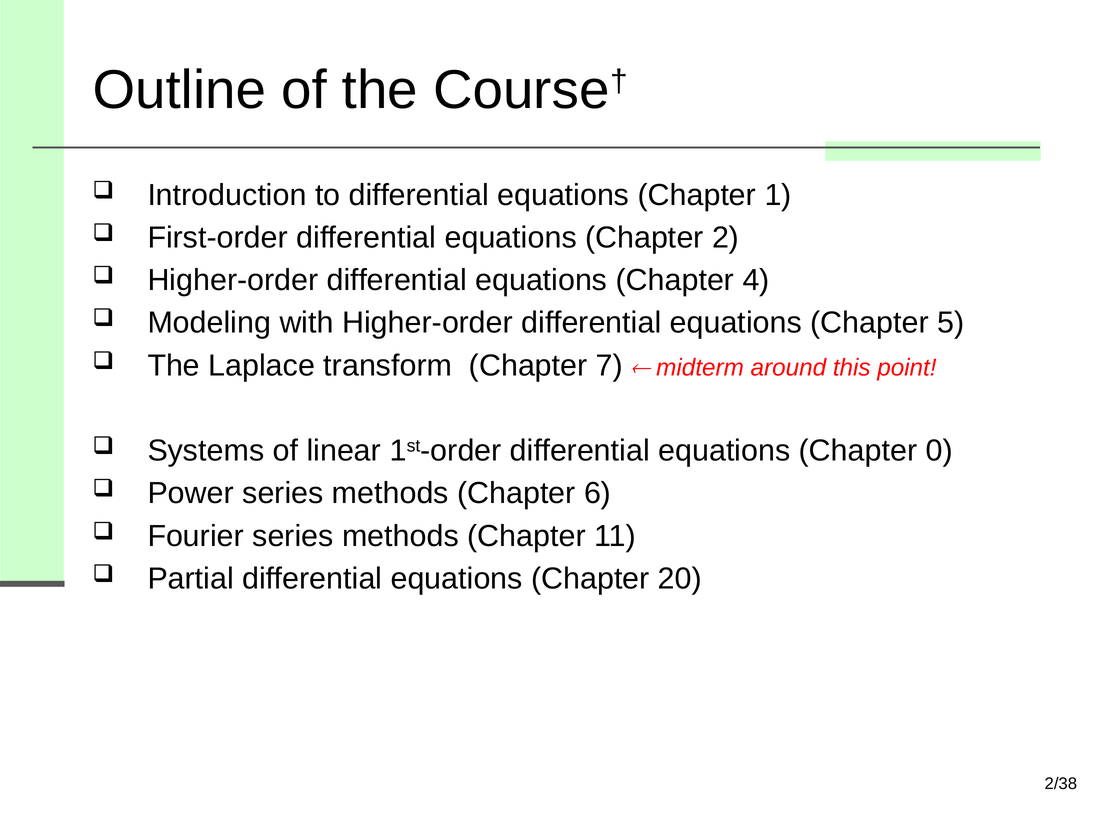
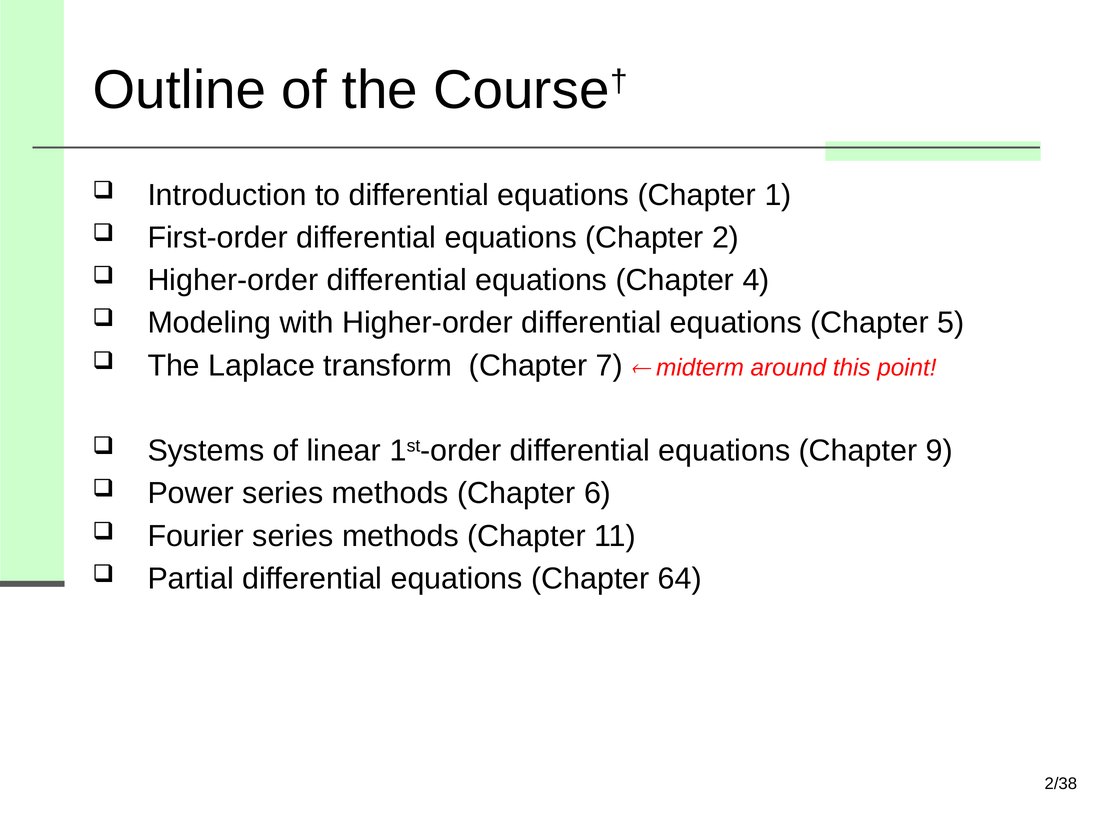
0: 0 -> 9
20: 20 -> 64
